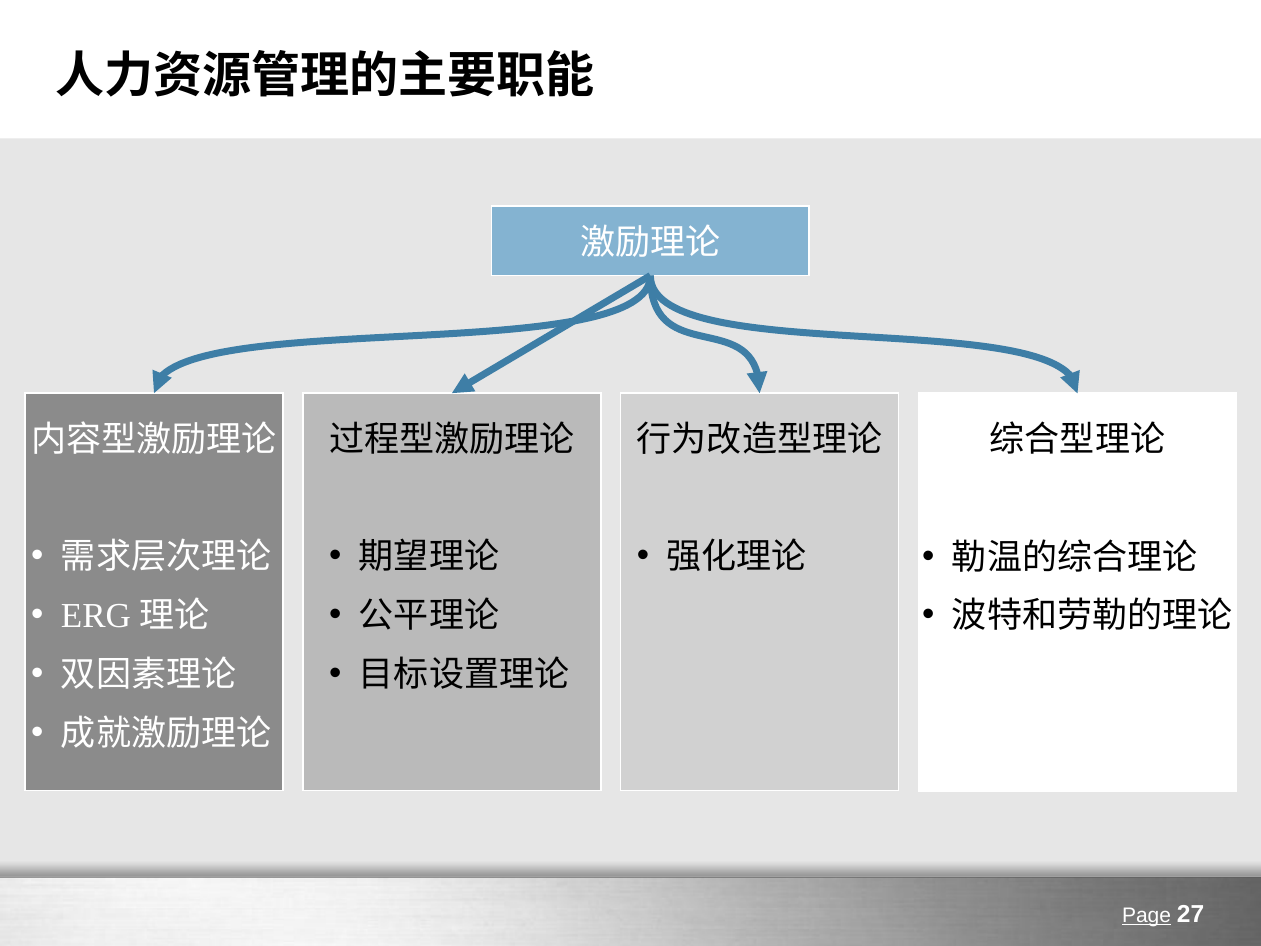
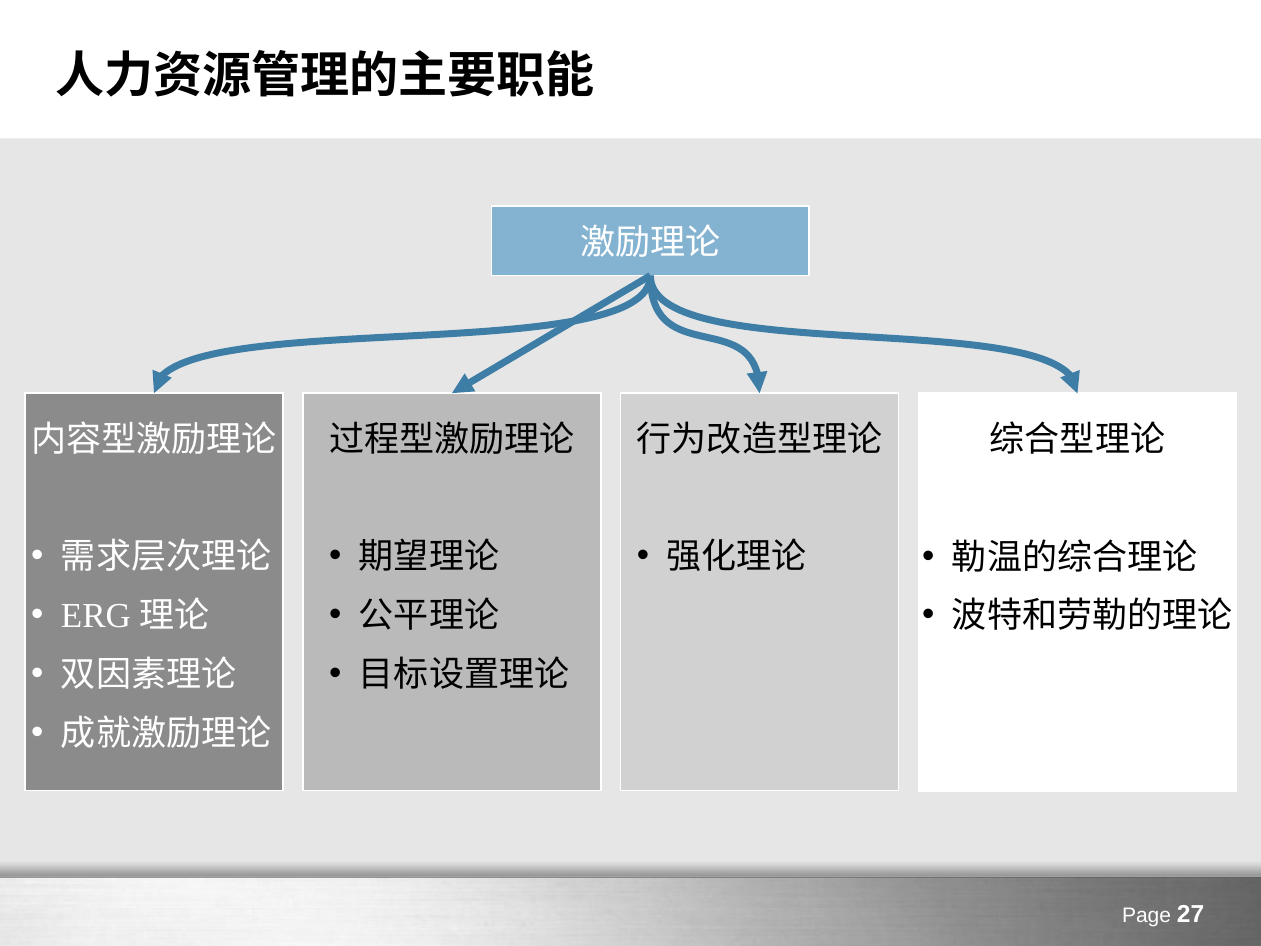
Page underline: present -> none
